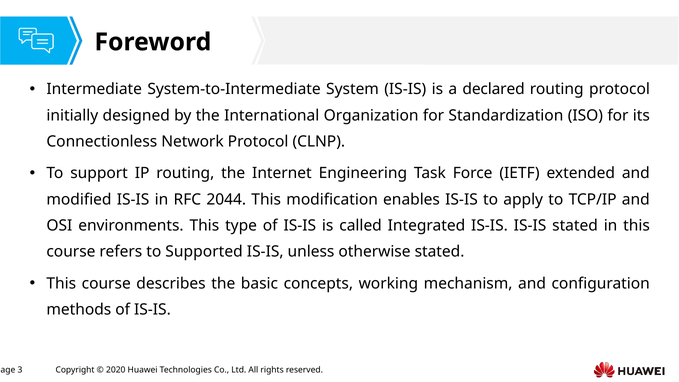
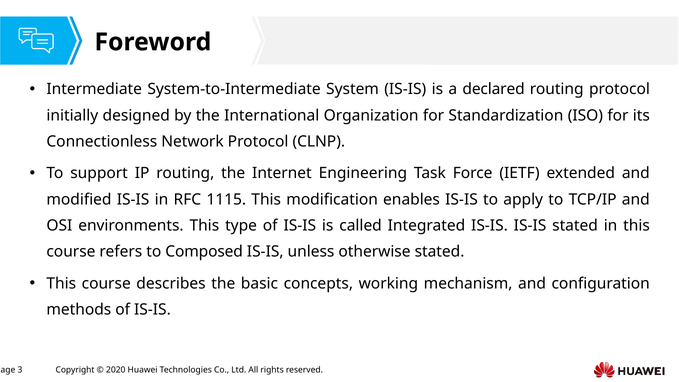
2044: 2044 -> 1115
Supported: Supported -> Composed
